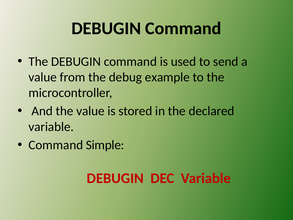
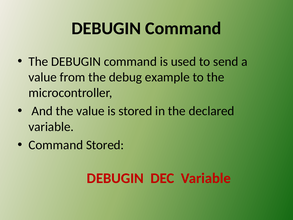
Command Simple: Simple -> Stored
